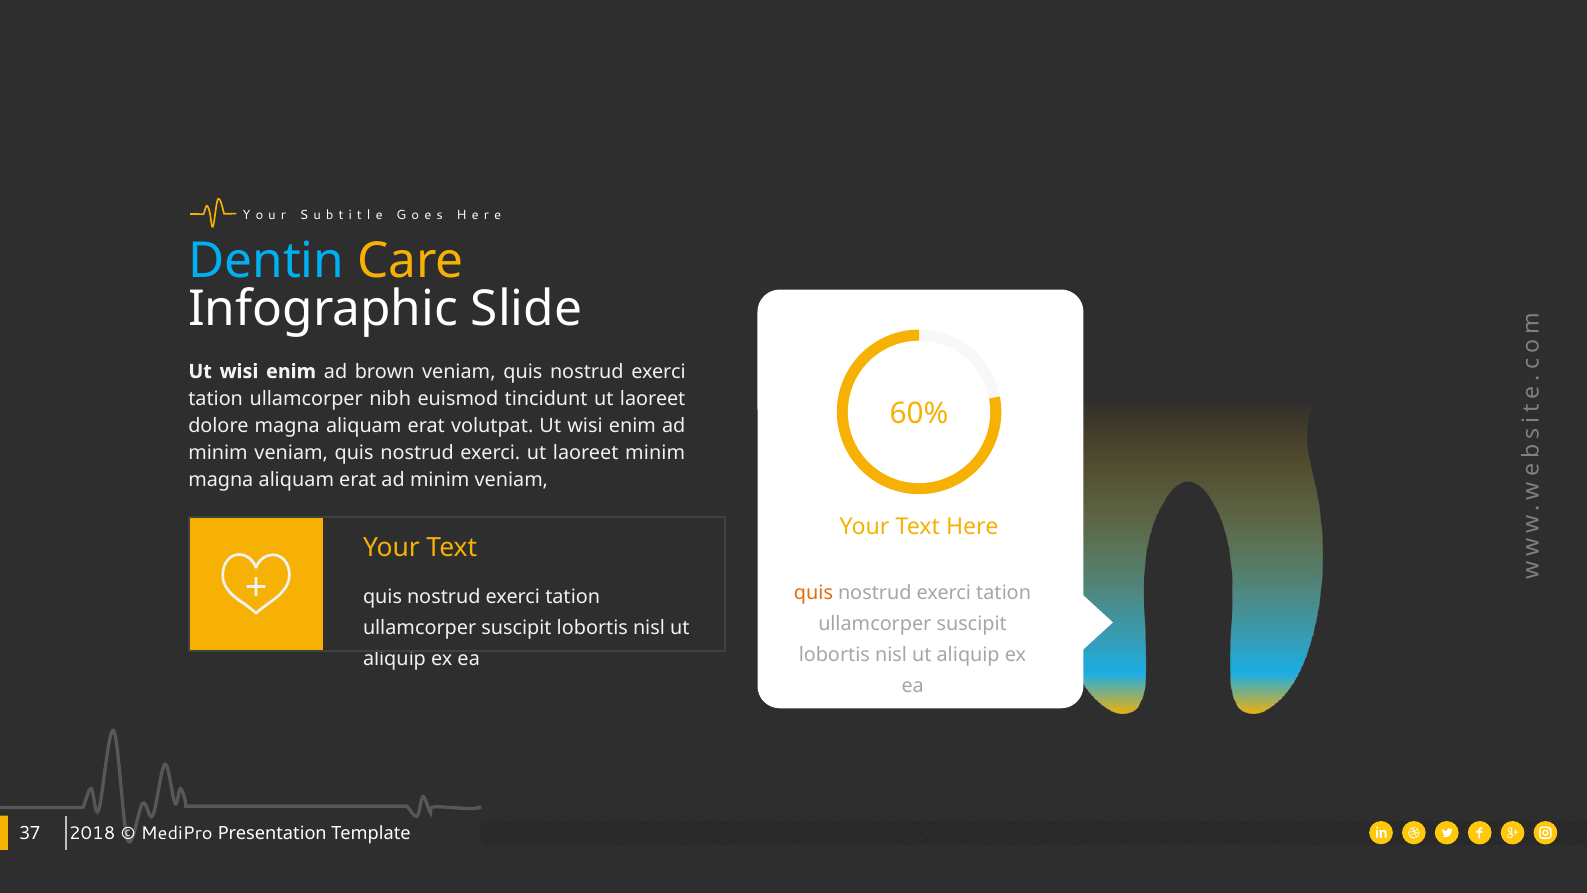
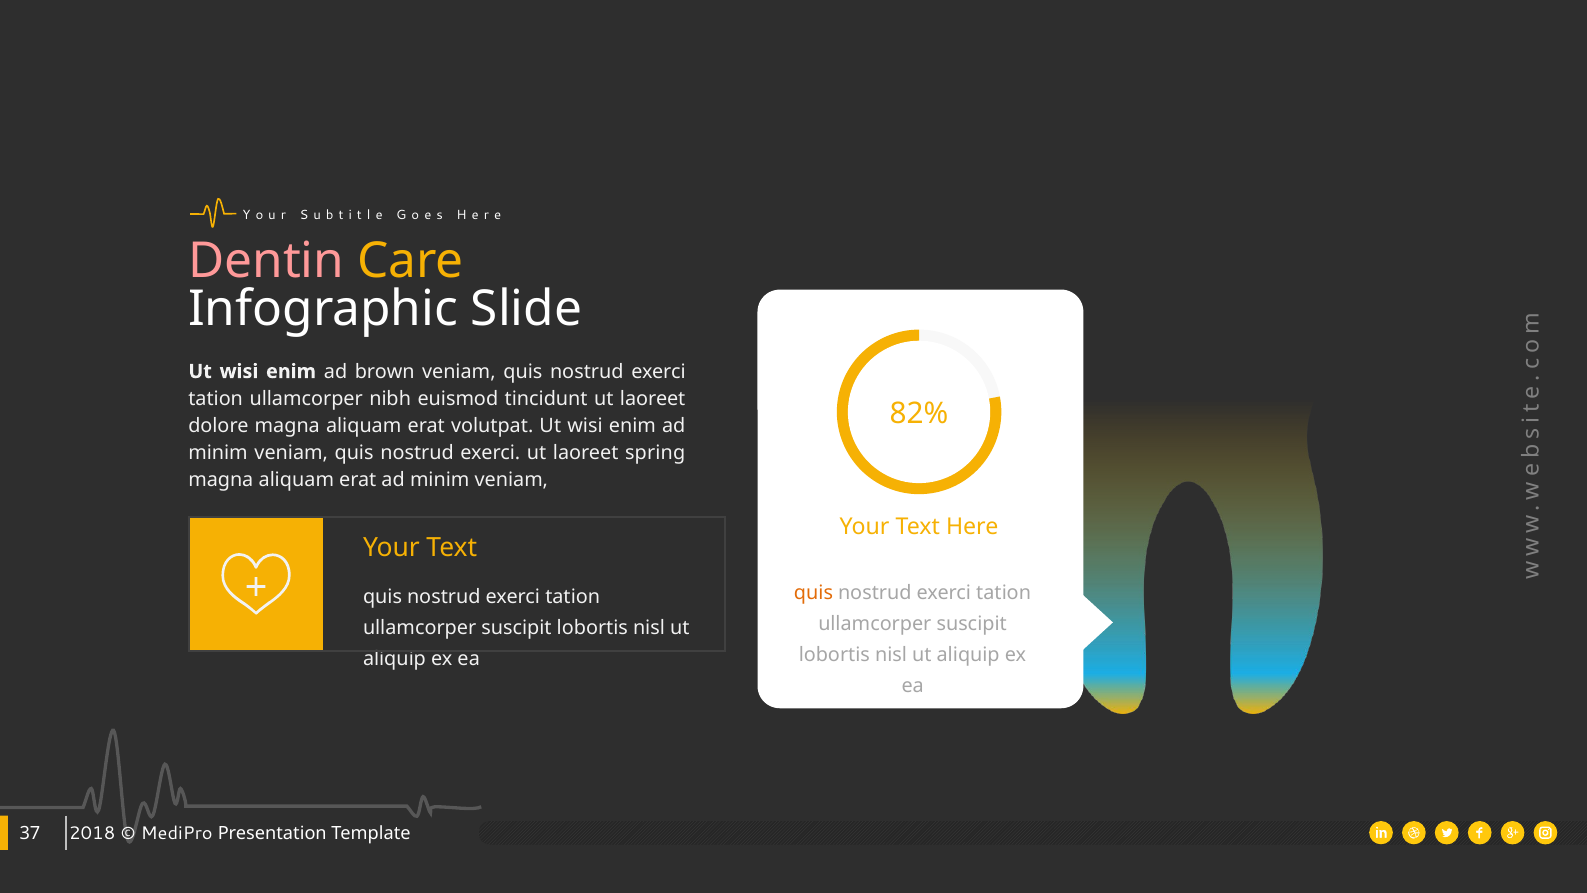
Dentin colour: light blue -> pink
60%: 60% -> 82%
laoreet minim: minim -> spring
